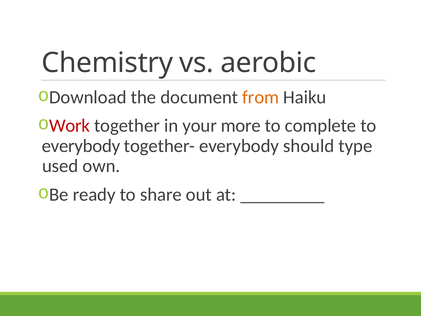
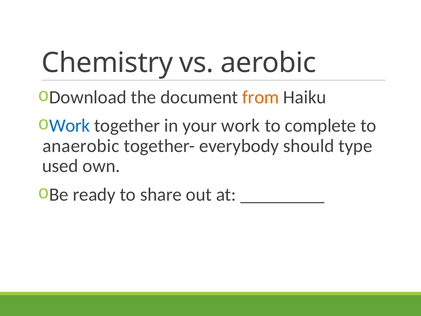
Work at (70, 125) colour: red -> blue
your more: more -> work
everybody at (81, 146): everybody -> anaerobic
